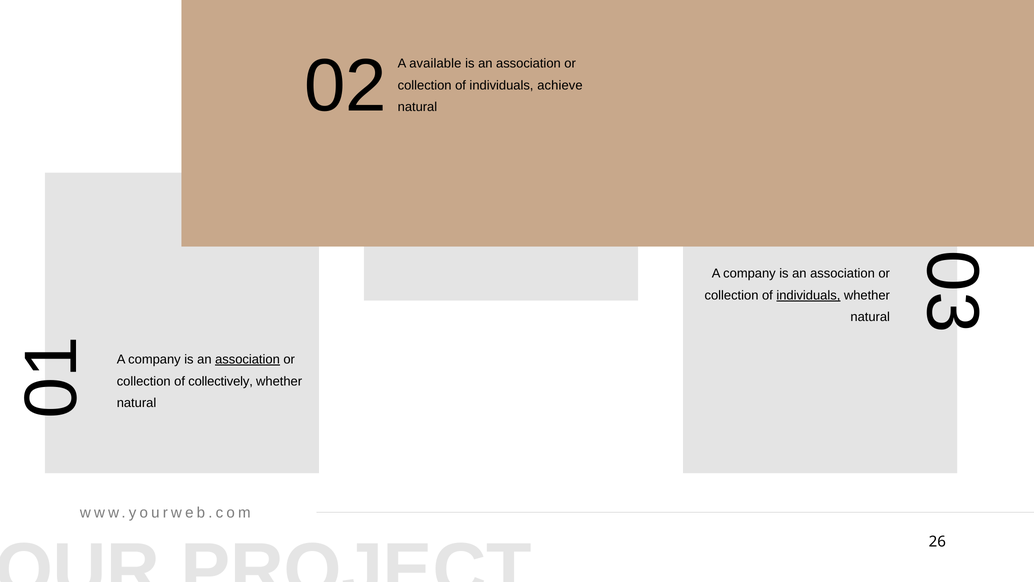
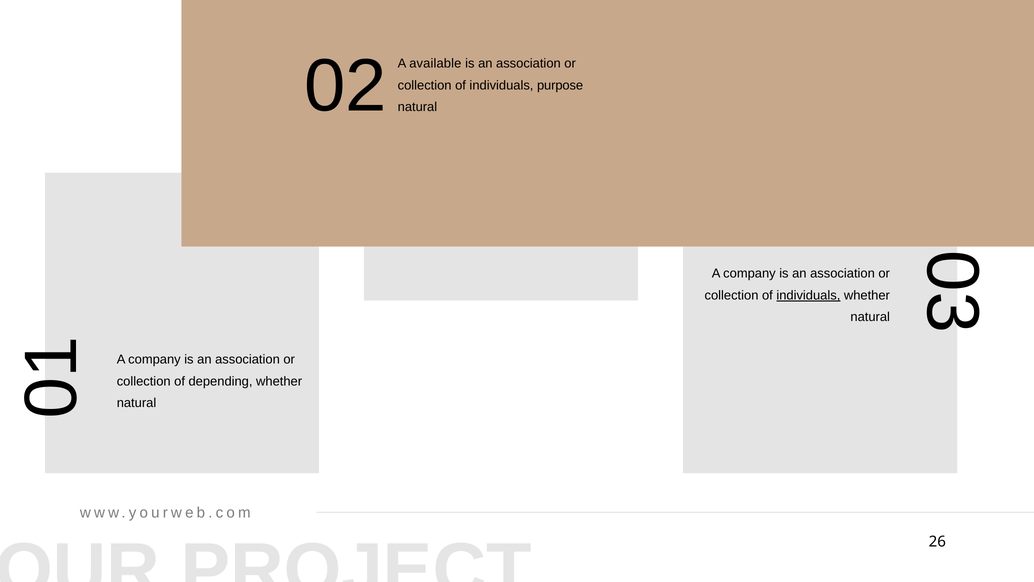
achieve: achieve -> purpose
association at (247, 359) underline: present -> none
collectively: collectively -> depending
